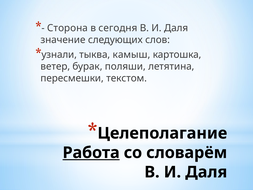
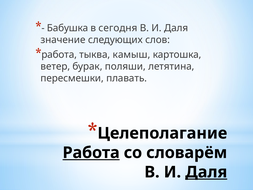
Сторона: Сторона -> Бабушка
узнали at (59, 55): узнали -> работа
текстом: текстом -> плавать
Даля at (206, 172) underline: none -> present
